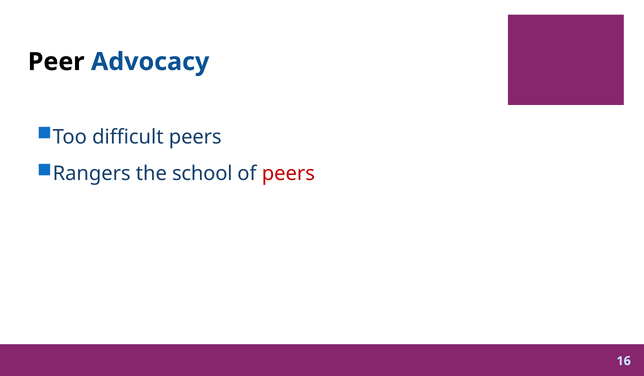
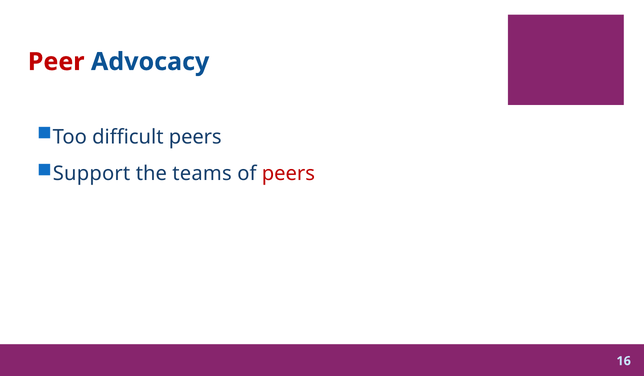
Peer colour: black -> red
Rangers: Rangers -> Support
school: school -> teams
